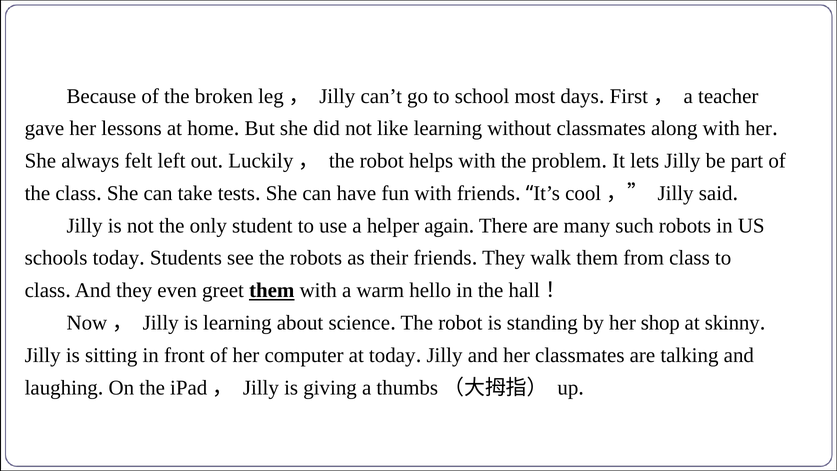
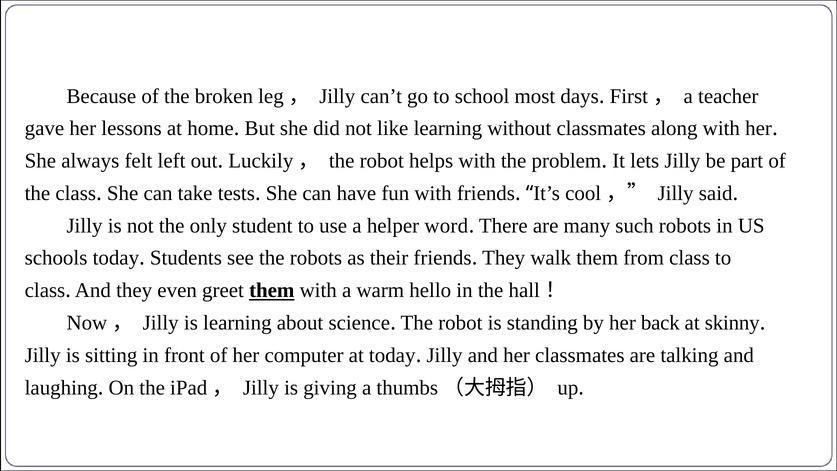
again: again -> word
shop: shop -> back
